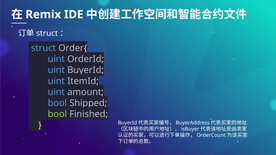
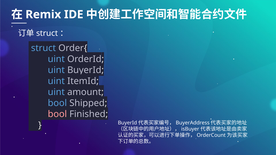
bool at (57, 114) colour: light green -> pink
